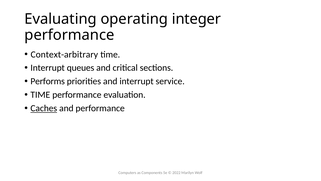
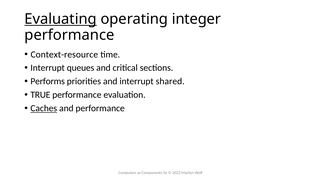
Evaluating underline: none -> present
Context-arbitrary: Context-arbitrary -> Context-resource
service: service -> shared
TIME at (40, 95): TIME -> TRUE
